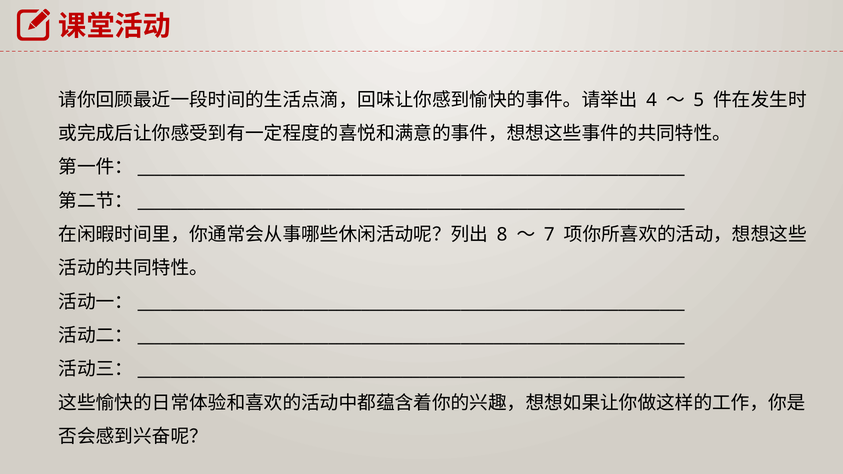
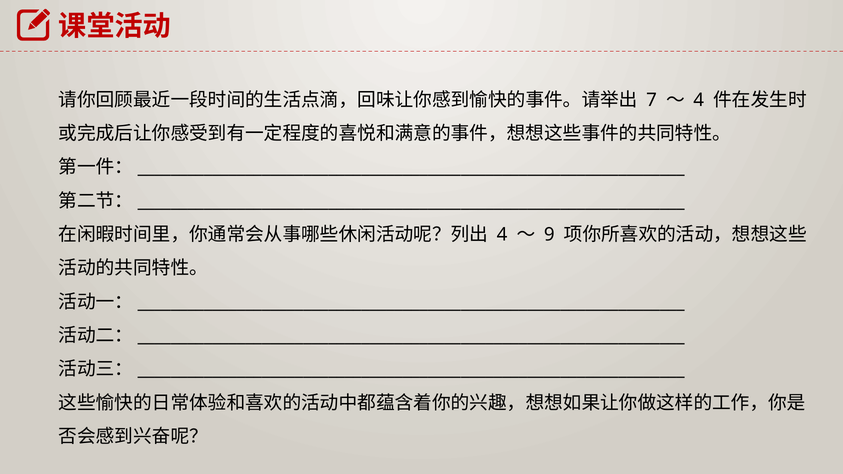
4: 4 -> 7
5 at (699, 100): 5 -> 4
8 at (502, 235): 8 -> 4
7: 7 -> 9
